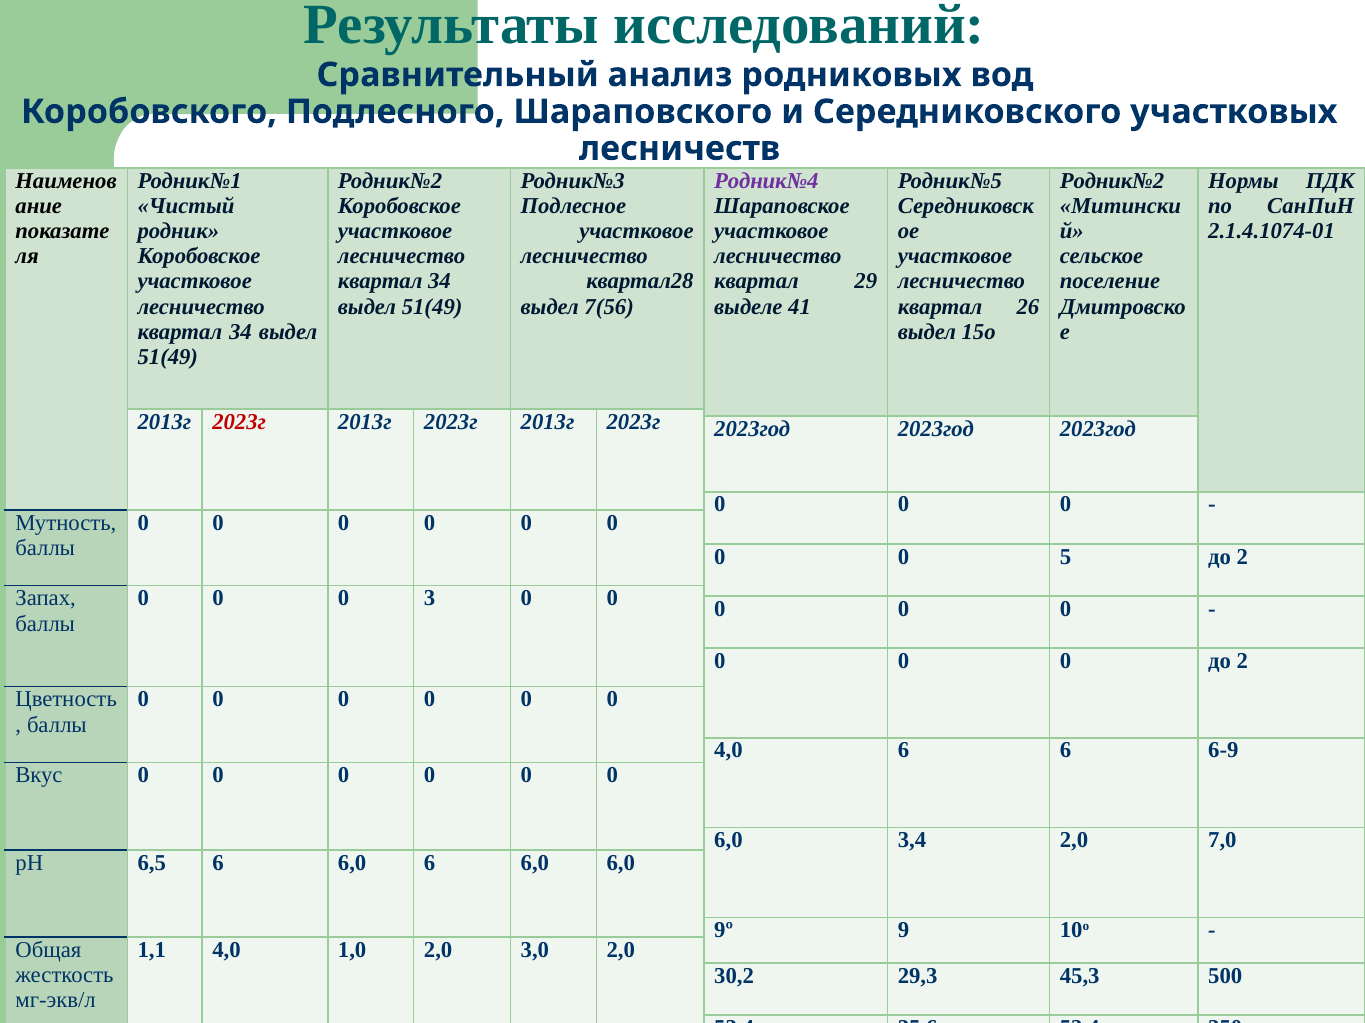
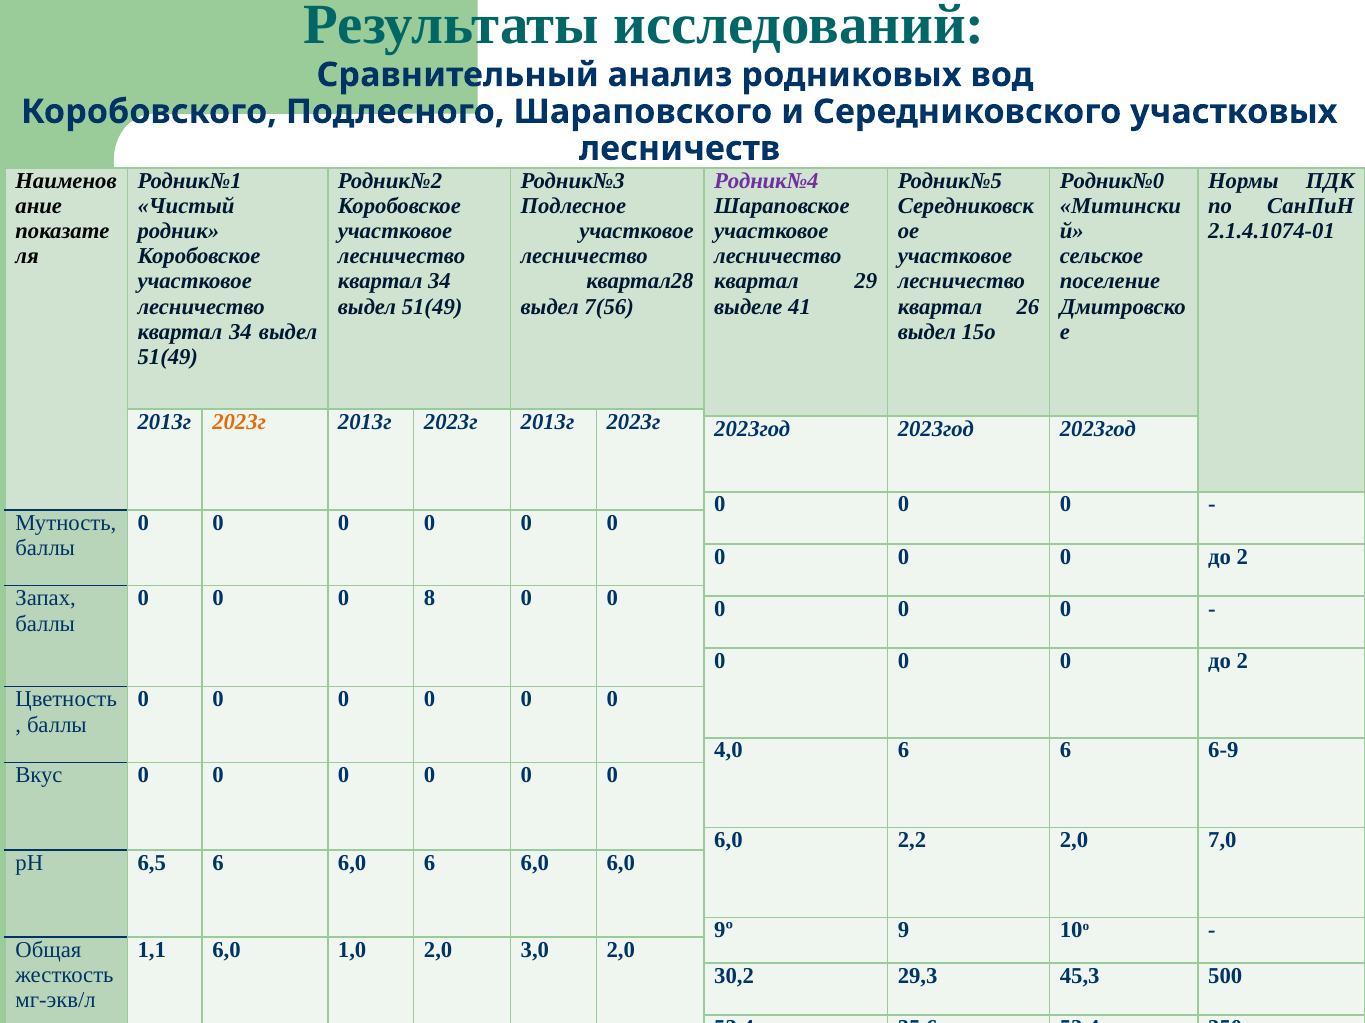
Родник№2 at (1112, 181): Родник№2 -> Родник№0
2023г at (239, 422) colour: red -> orange
5 at (1066, 557): 5 -> 0
3: 3 -> 8
3,4: 3,4 -> 2,2
1,1 4,0: 4,0 -> 6,0
